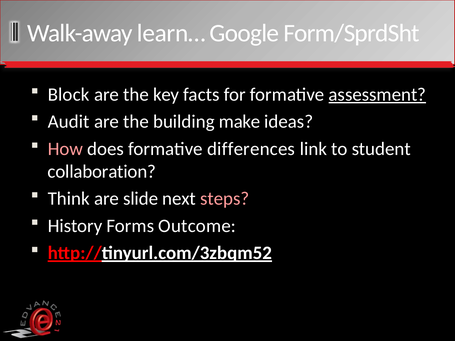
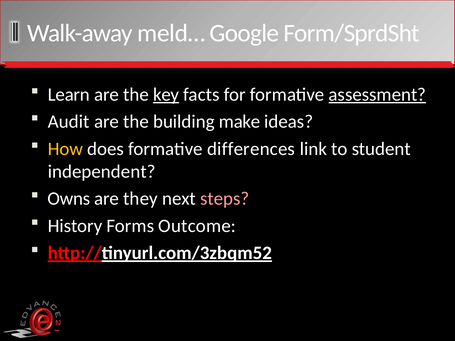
learn…: learn… -> meld…
Block: Block -> Learn
key underline: none -> present
How colour: pink -> yellow
collaboration: collaboration -> independent
Think: Think -> Owns
slide: slide -> they
